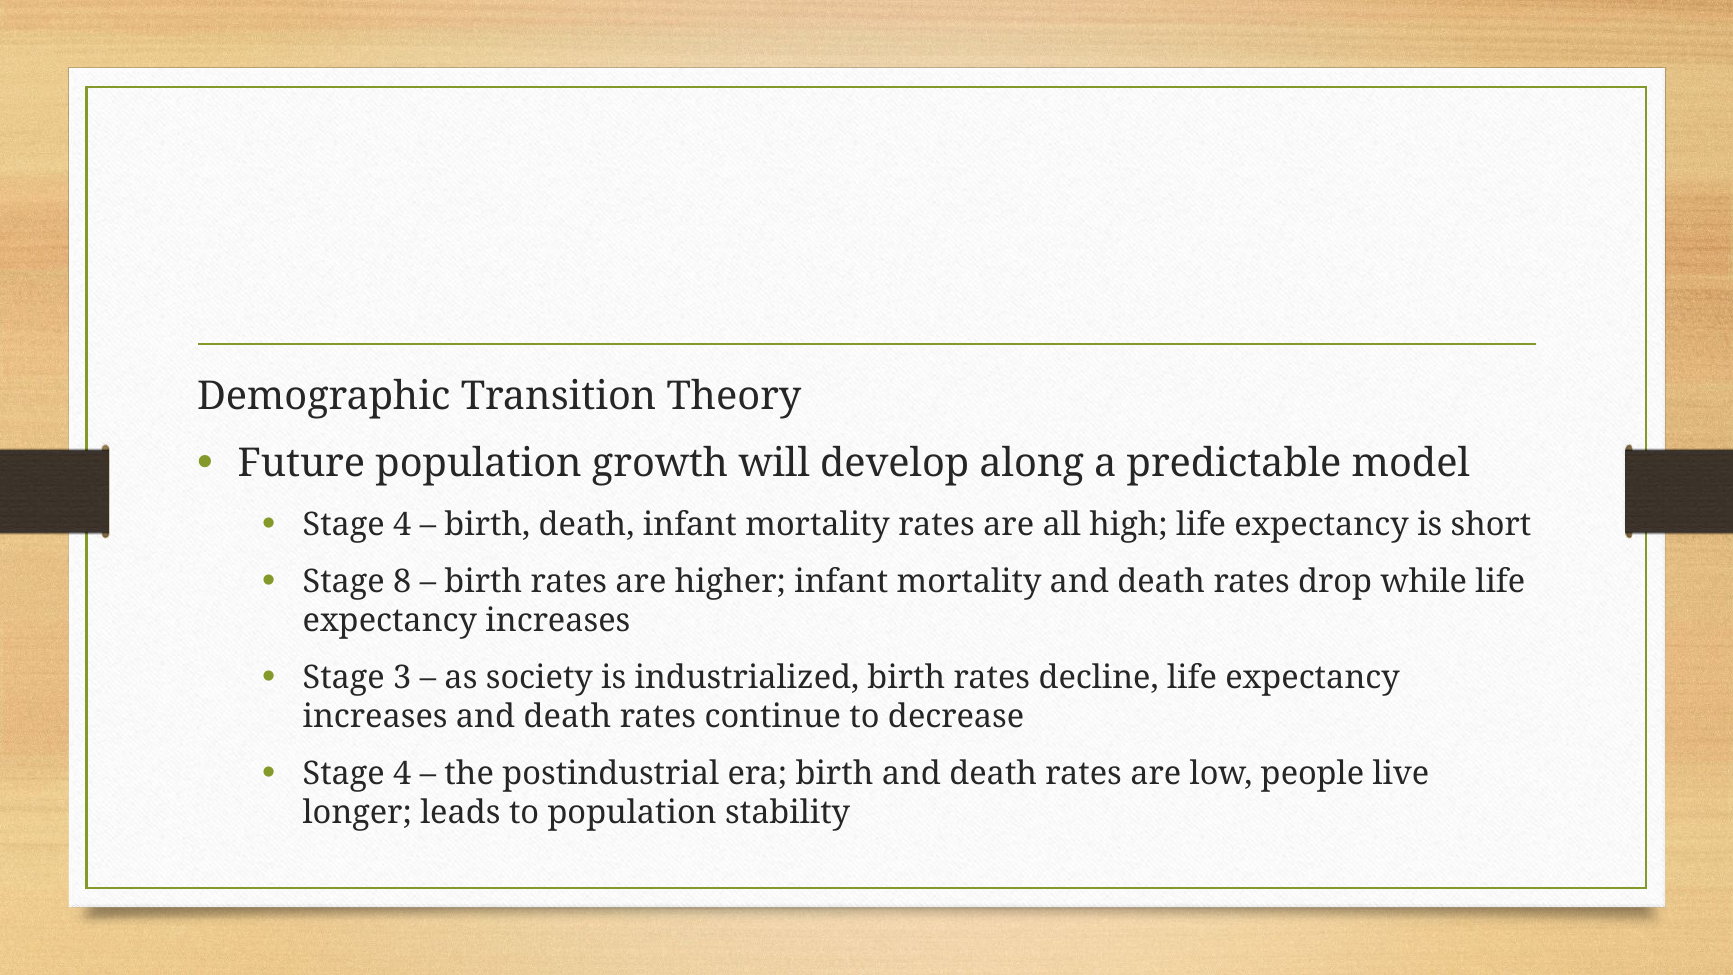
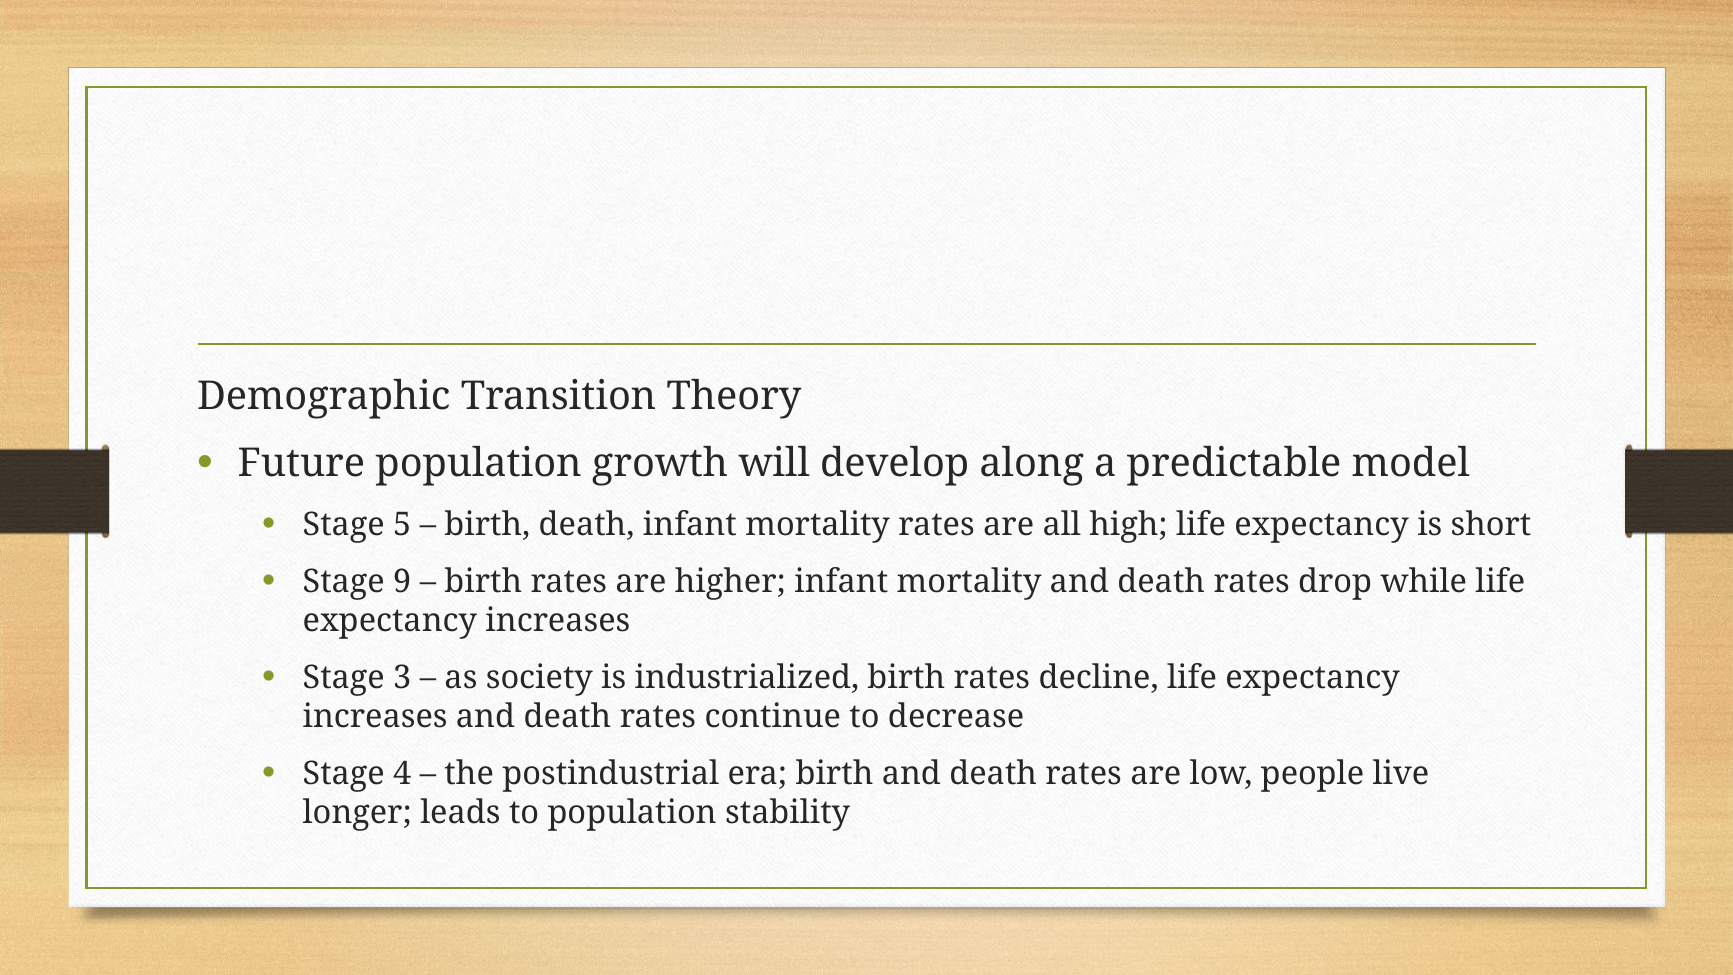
4 at (402, 525): 4 -> 5
8: 8 -> 9
